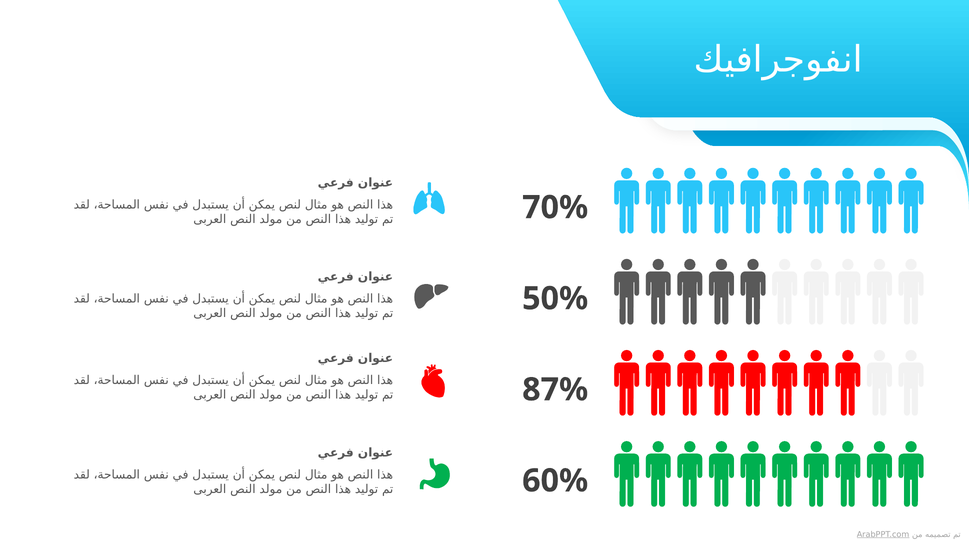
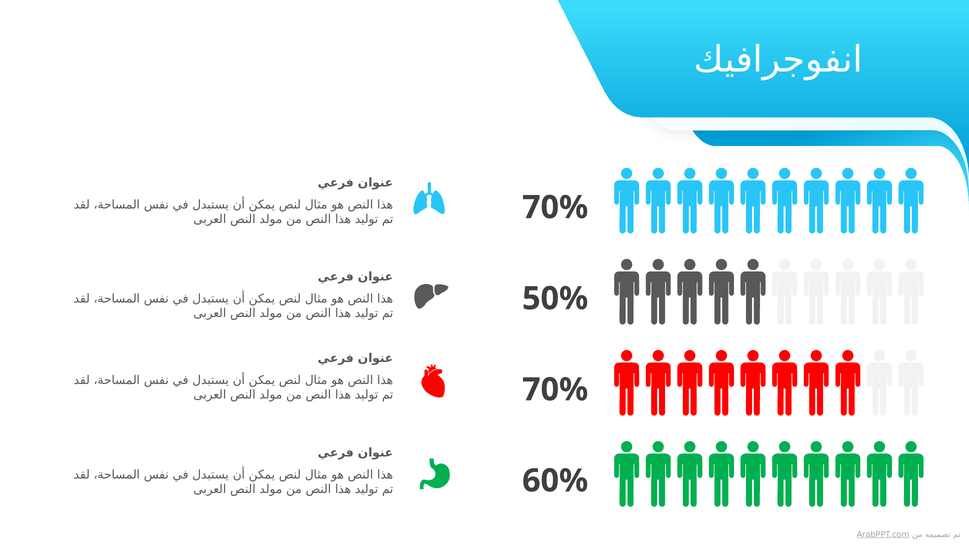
87% at (555, 390): 87% -> 70%
